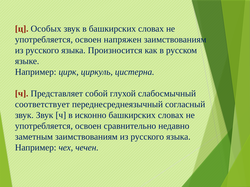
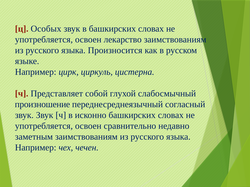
напряжен: напряжен -> лекарство
соответствует: соответствует -> произношение
